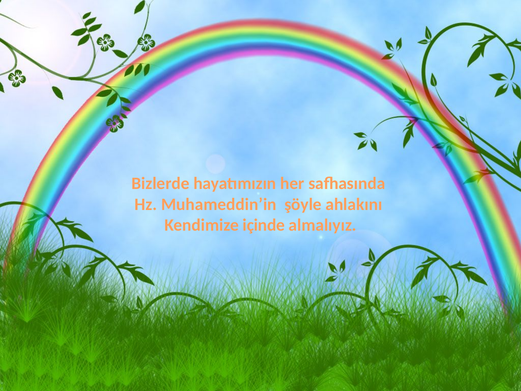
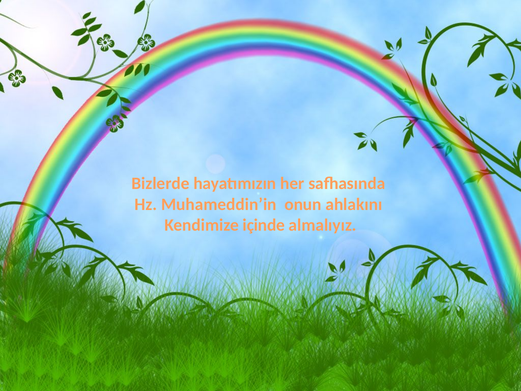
şöyle: şöyle -> onun
